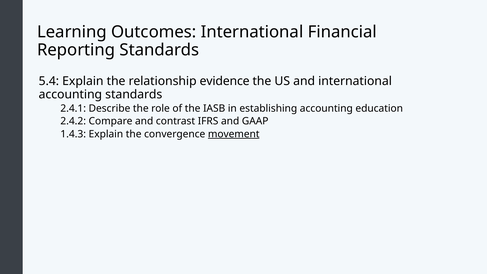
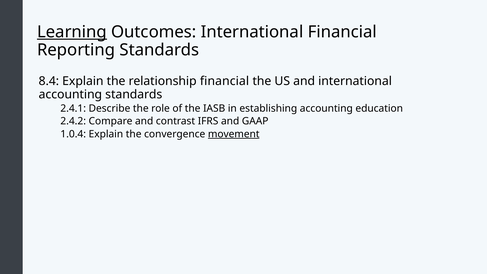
Learning underline: none -> present
5.4: 5.4 -> 8.4
relationship evidence: evidence -> financial
1.4.3: 1.4.3 -> 1.0.4
